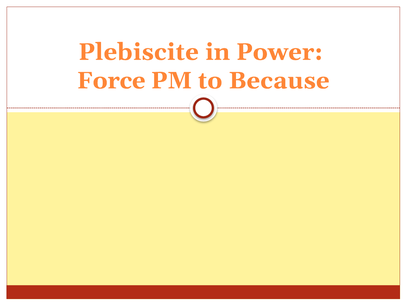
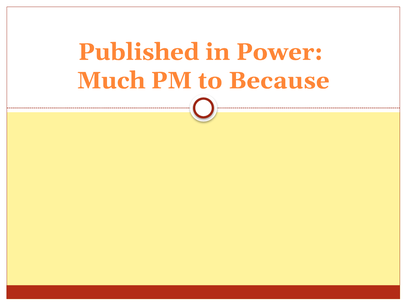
Plebiscite: Plebiscite -> Published
Force: Force -> Much
